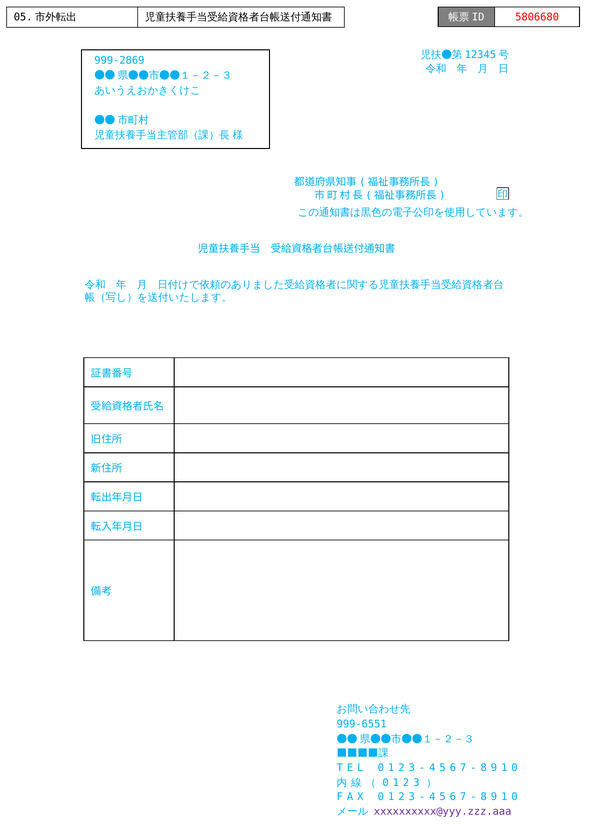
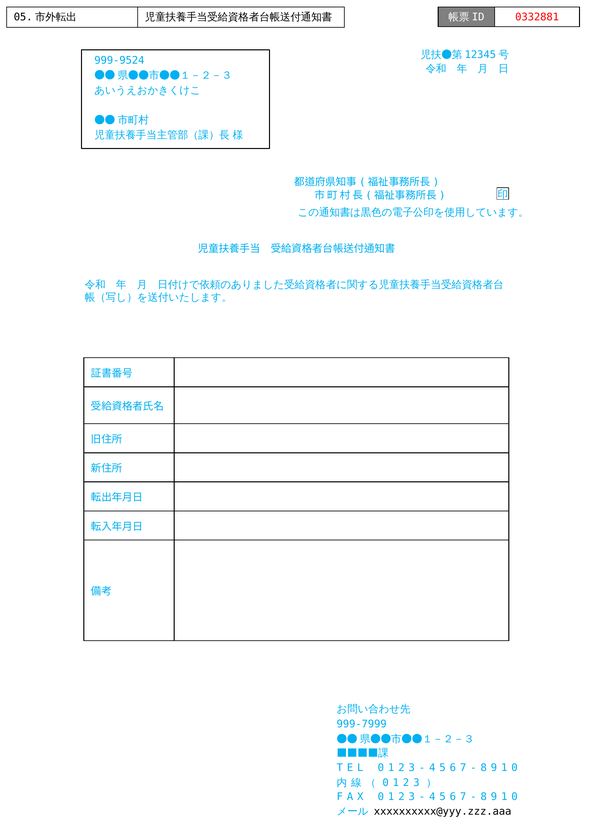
5806680: 5806680 -> 0332881
999-2869: 999-2869 -> 999-9524
999-6551: 999-6551 -> 999-7999
xxxxxxxxxx@yyy.zzz.aaa colour: purple -> black
